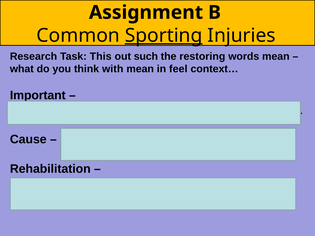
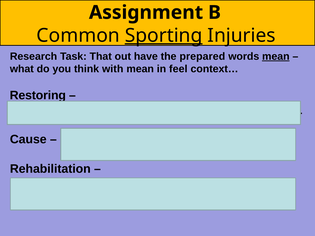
This: This -> That
out such: such -> have
the restoring: restoring -> prepared
mean at (276, 56) underline: none -> present
Important at (38, 95): Important -> Restoring
